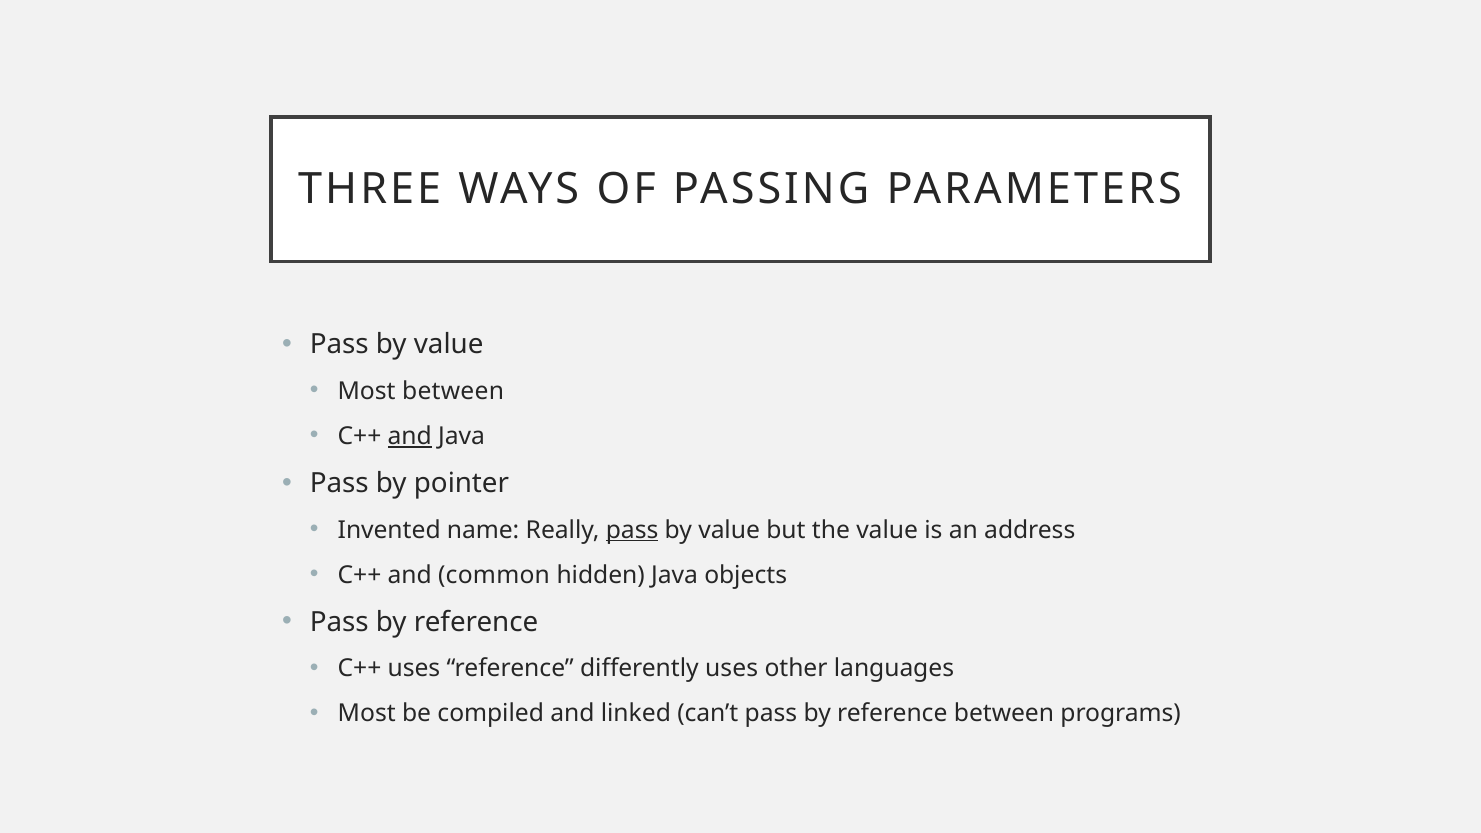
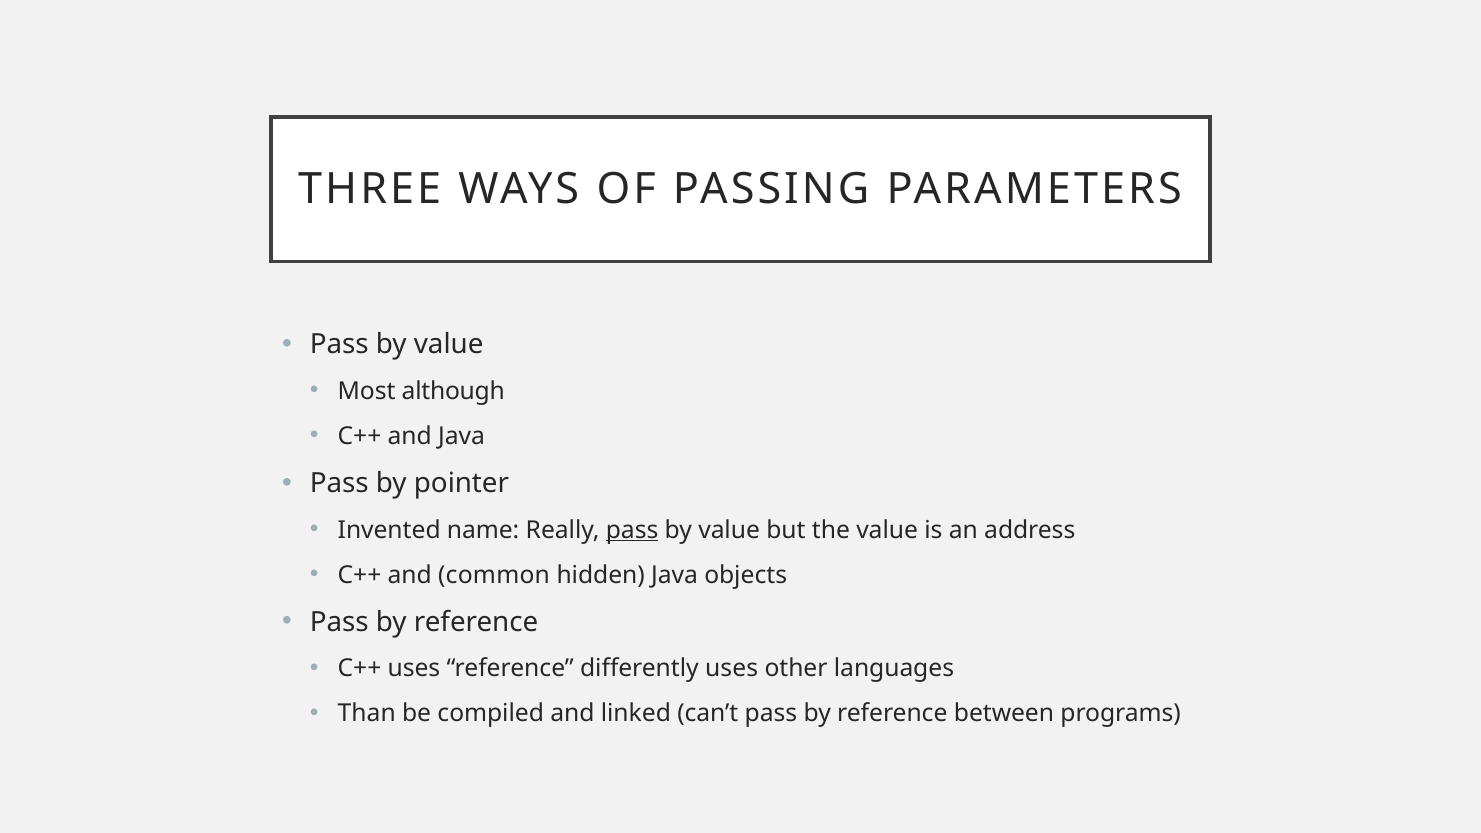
Most between: between -> although
and at (410, 436) underline: present -> none
Most at (367, 714): Most -> Than
